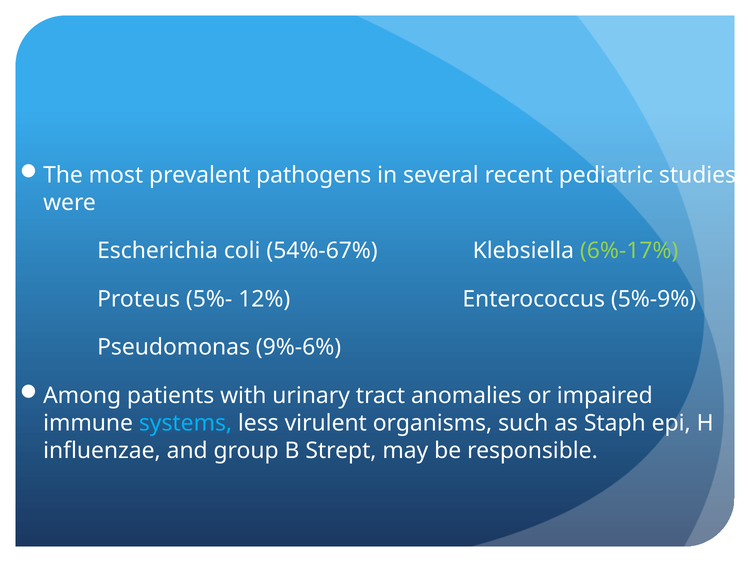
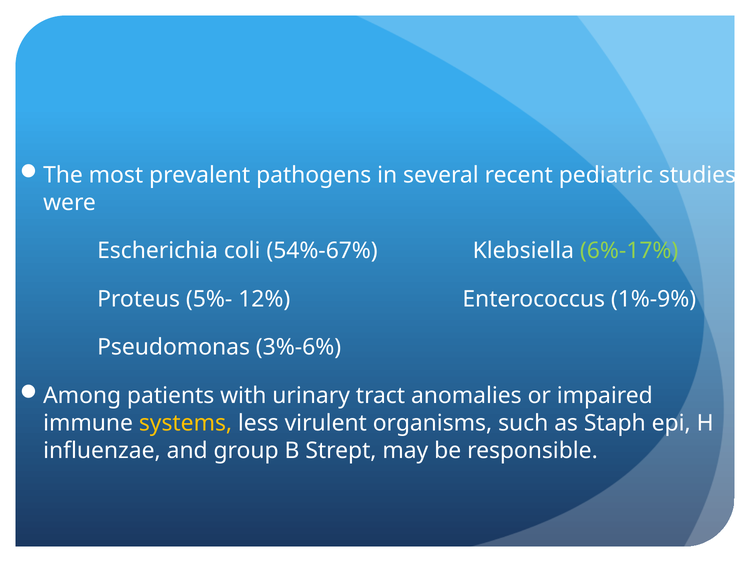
5%-9%: 5%-9% -> 1%-9%
9%-6%: 9%-6% -> 3%-6%
systems colour: light blue -> yellow
